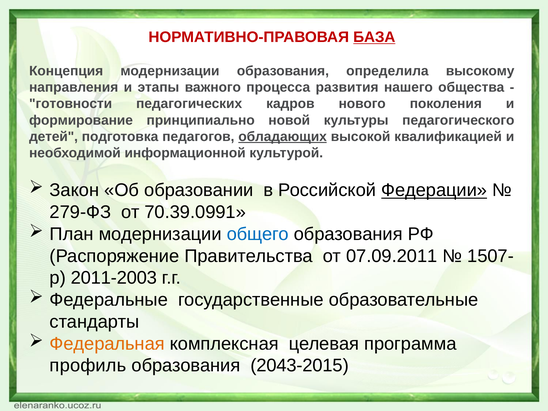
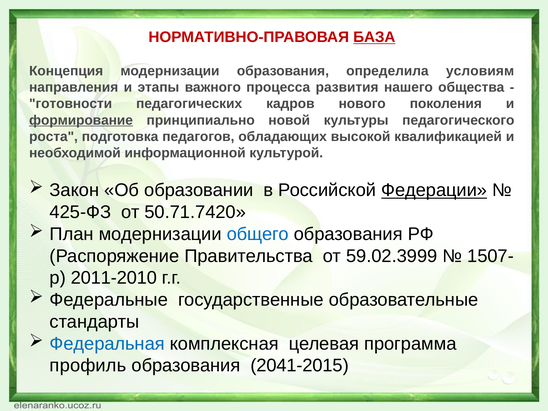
высокому: высокому -> условиям
формирование underline: none -> present
детей: детей -> роста
обладающих underline: present -> none
279-ФЗ: 279-ФЗ -> 425-ФЗ
70.39.0991: 70.39.0991 -> 50.71.7420
07.09.2011: 07.09.2011 -> 59.02.3999
2011-2003: 2011-2003 -> 2011-2010
Федеральная colour: orange -> blue
2043-2015: 2043-2015 -> 2041-2015
